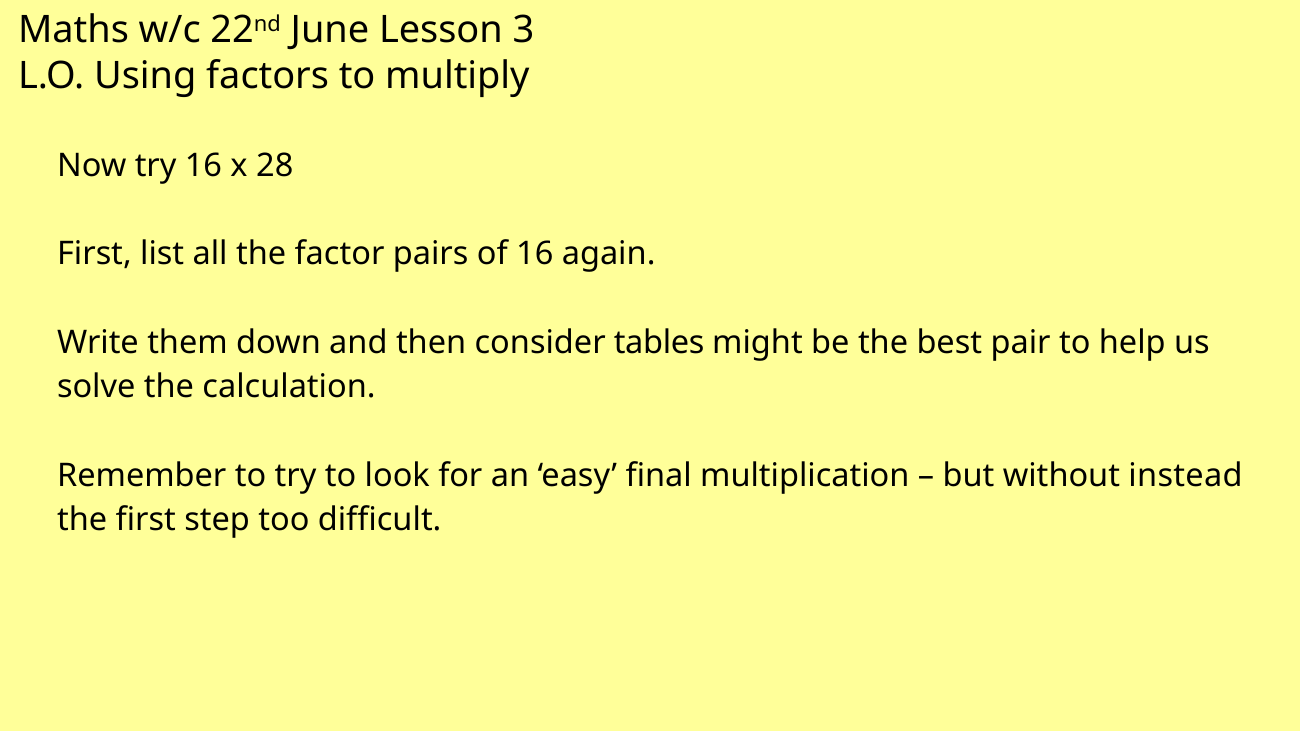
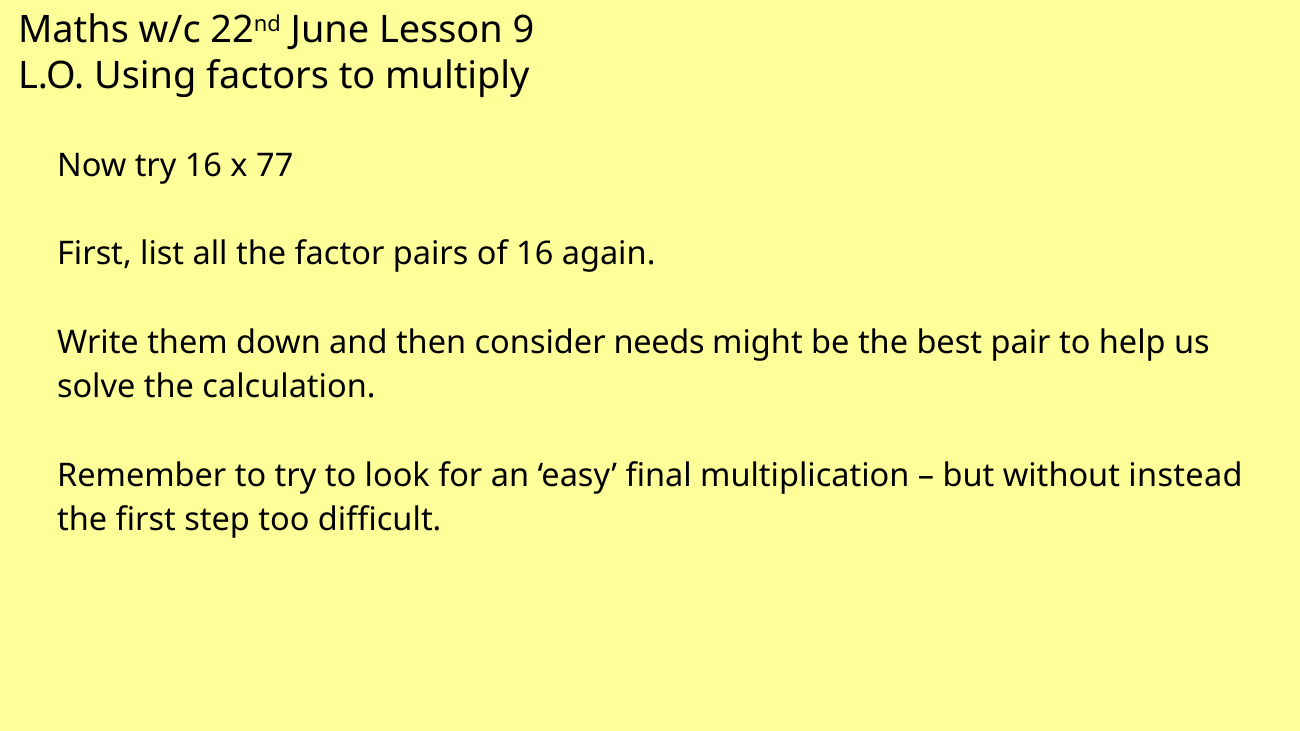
3: 3 -> 9
28: 28 -> 77
tables: tables -> needs
